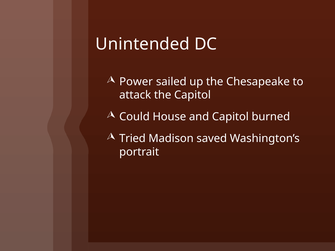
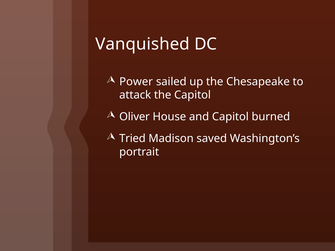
Unintended: Unintended -> Vanquished
Could: Could -> Oliver
